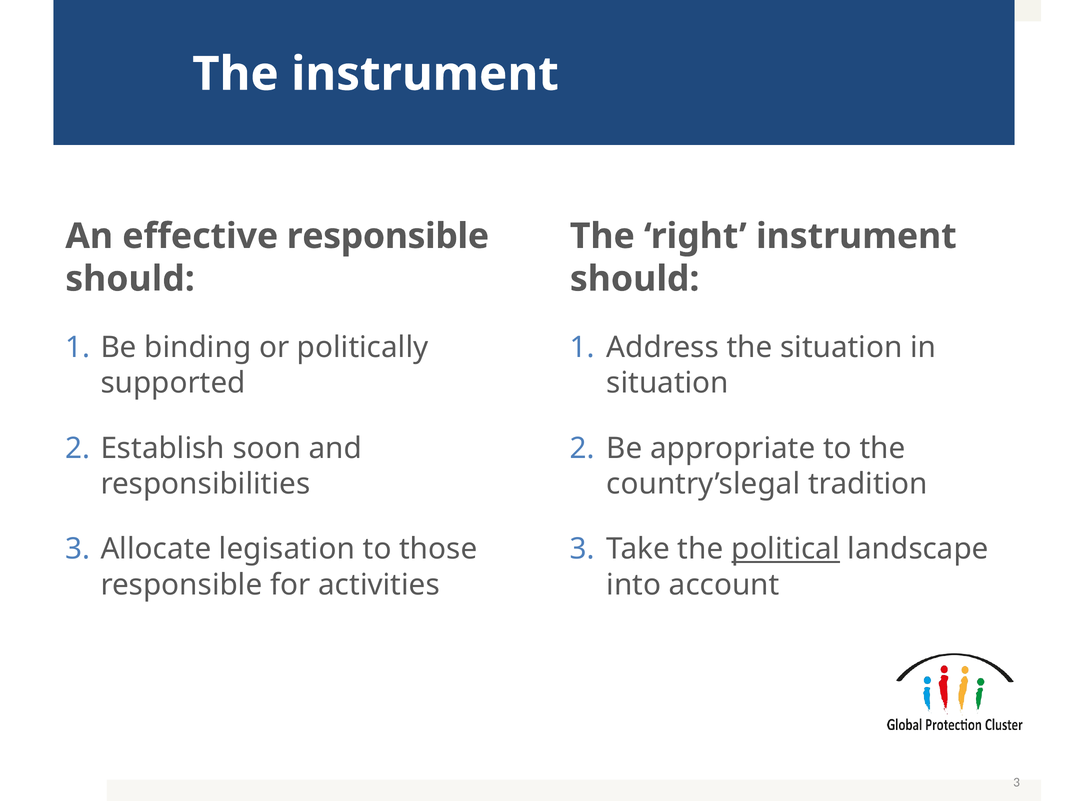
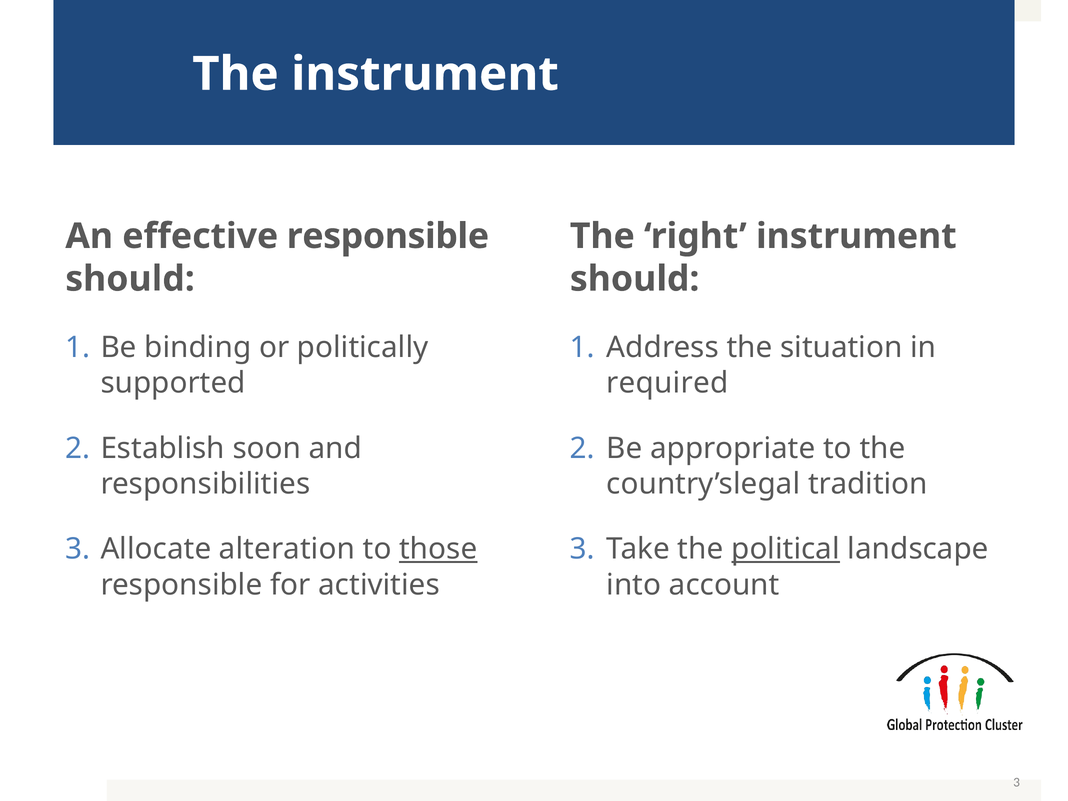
situation at (668, 383): situation -> required
legisation: legisation -> alteration
those underline: none -> present
